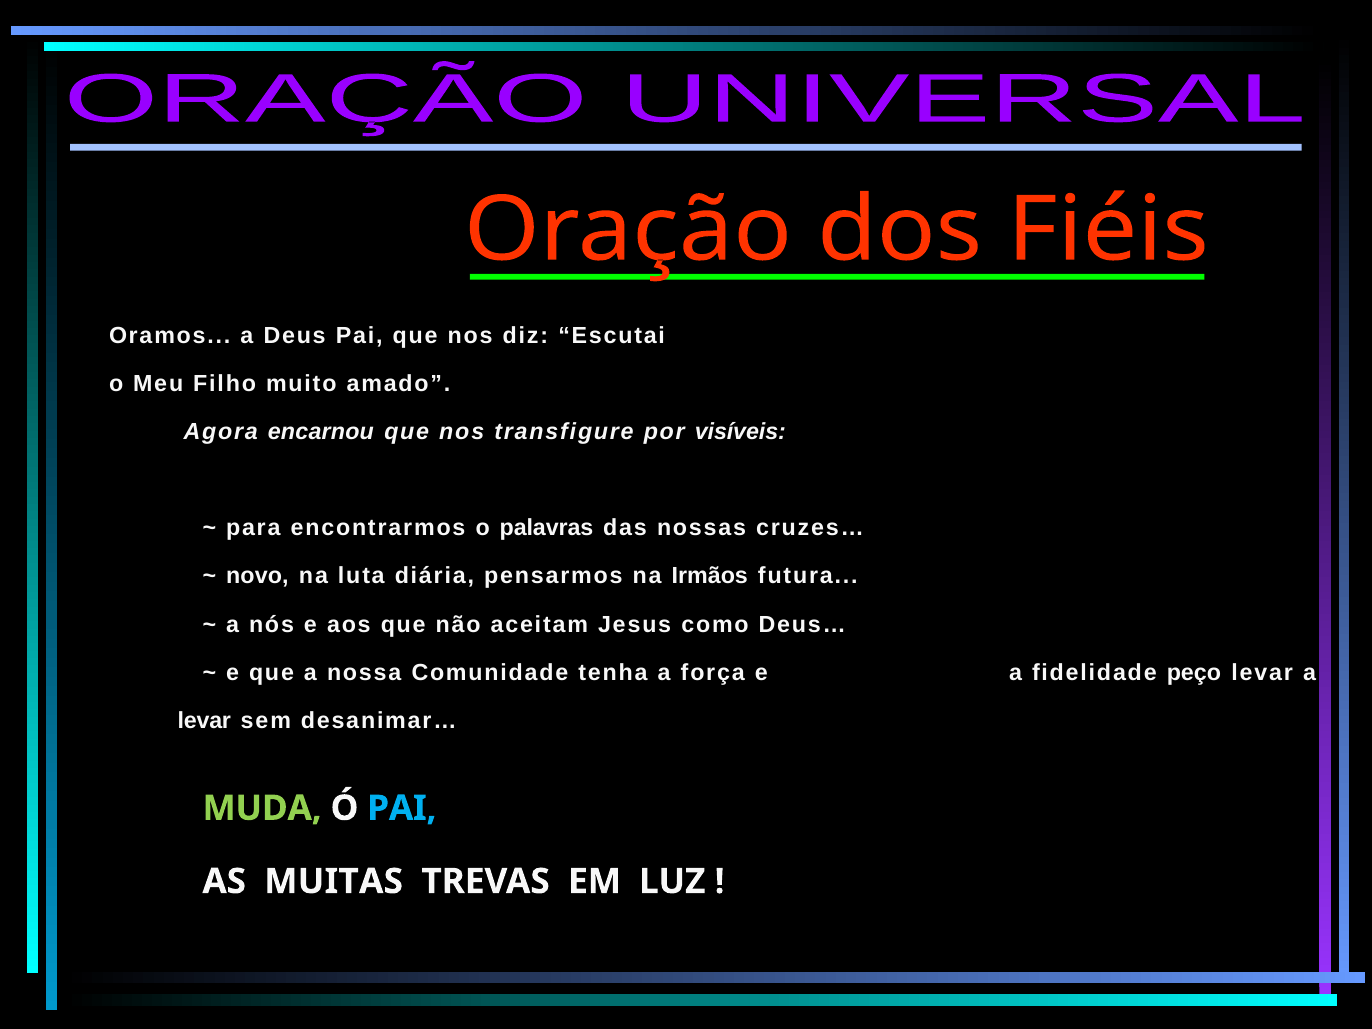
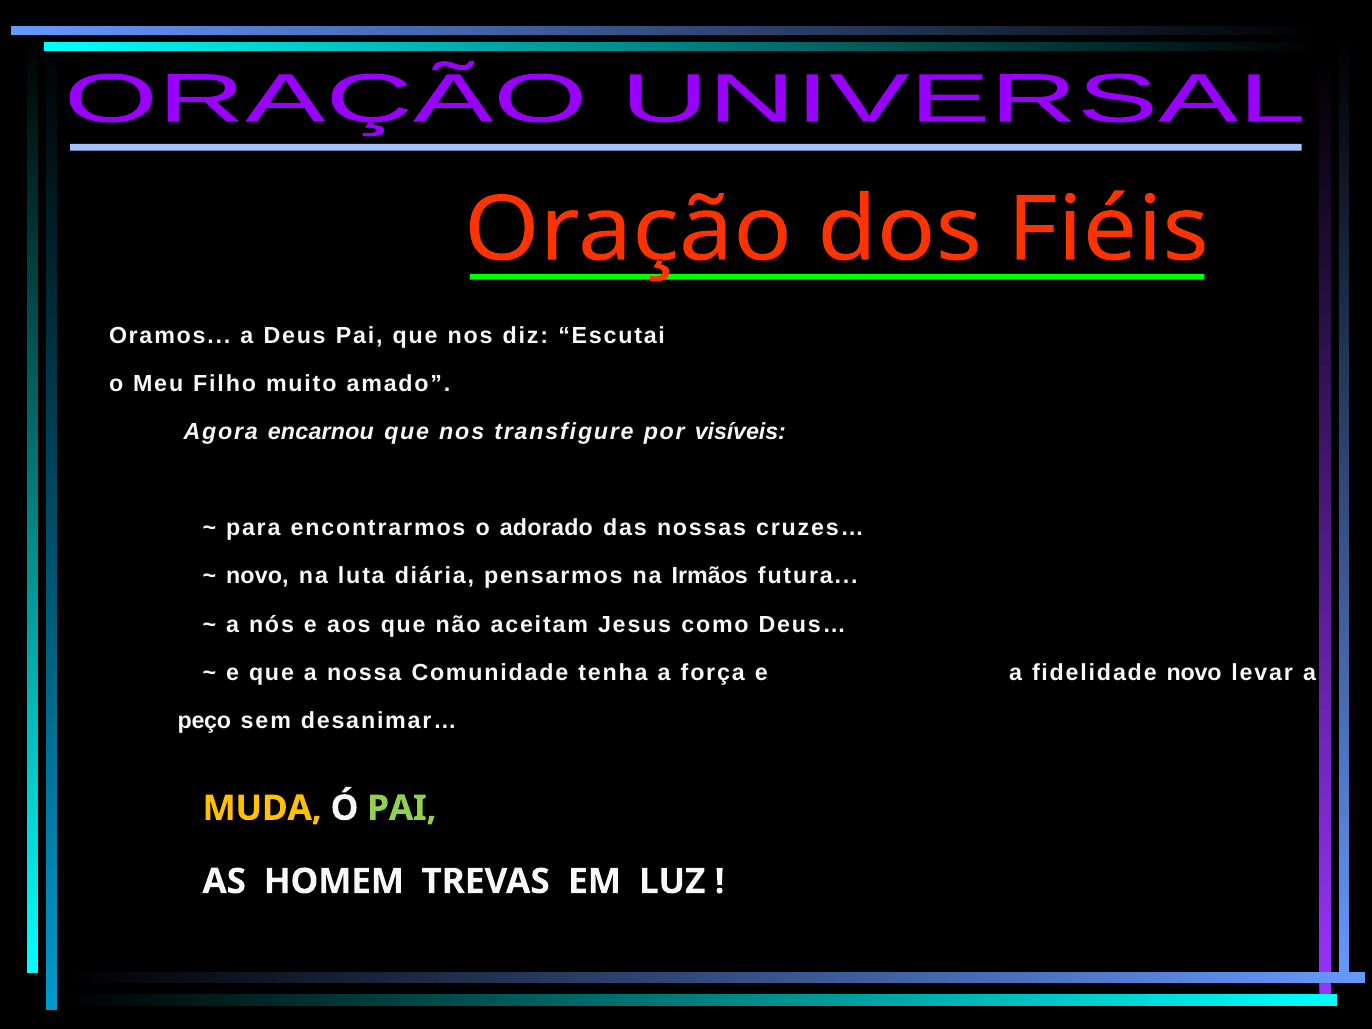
palavras: palavras -> adorado
fidelidade peço: peço -> novo
levar at (204, 720): levar -> peço
MUDA colour: light green -> yellow
PAI at (402, 808) colour: light blue -> light green
MUITAS: MUITAS -> HOMEM
